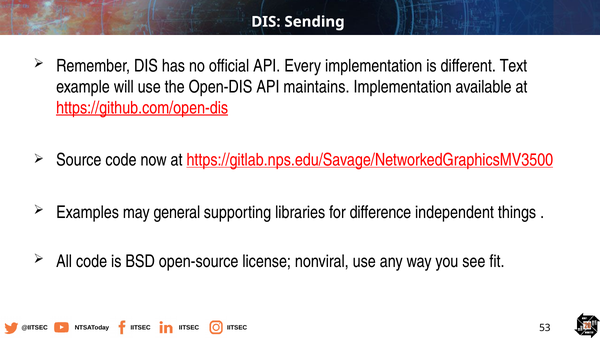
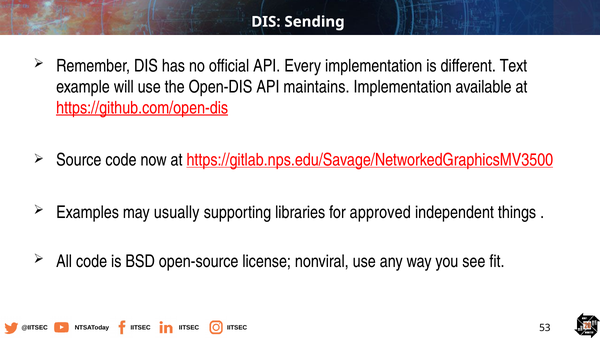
general: general -> usually
difference: difference -> approved
